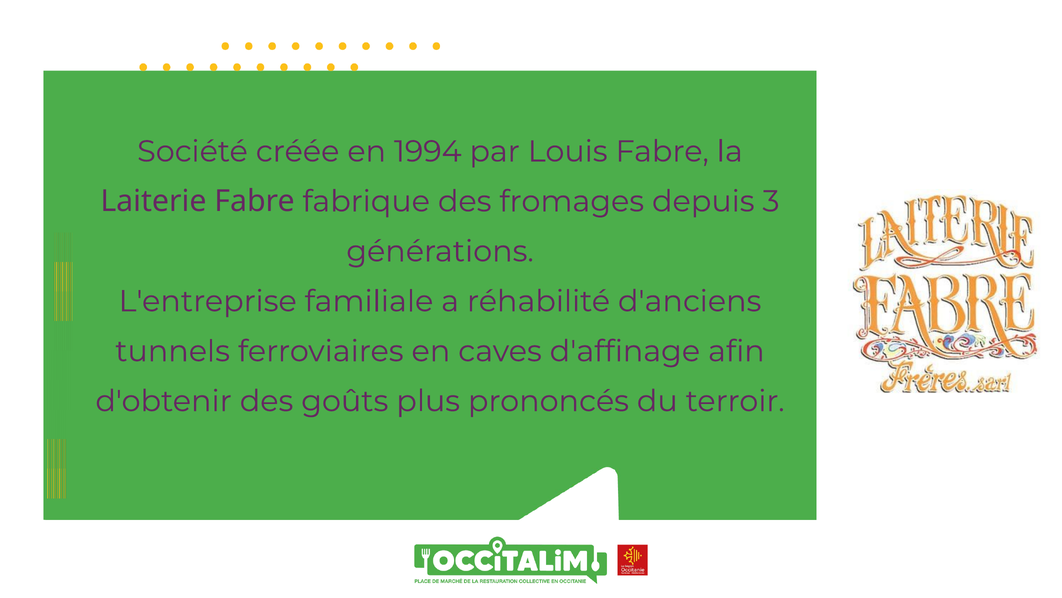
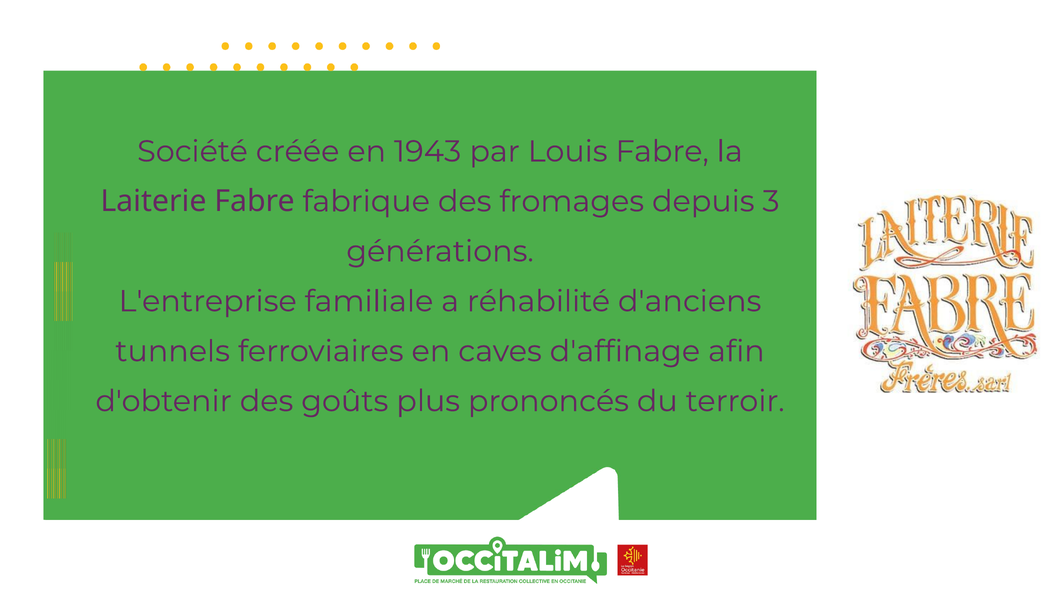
1994: 1994 -> 1943
